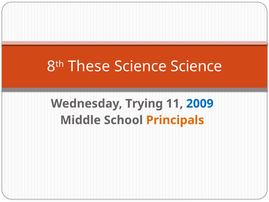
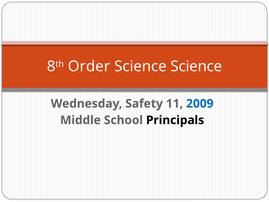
These: These -> Order
Trying: Trying -> Safety
Principals colour: orange -> black
